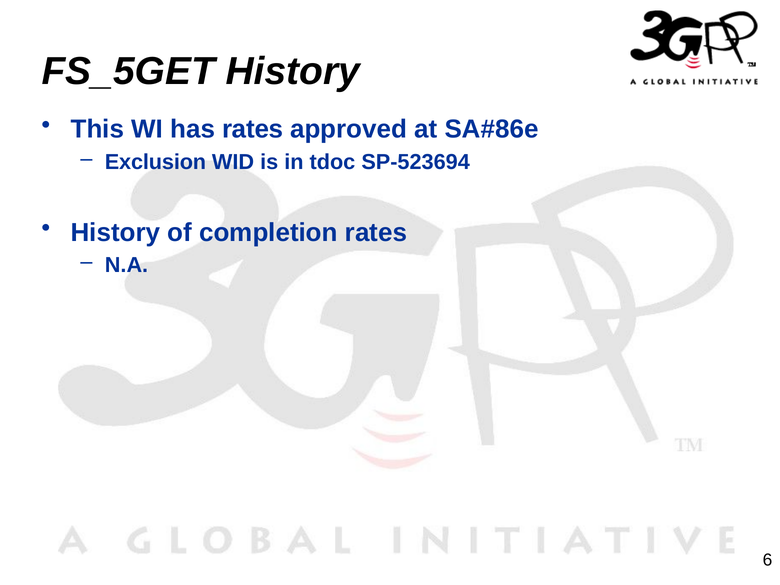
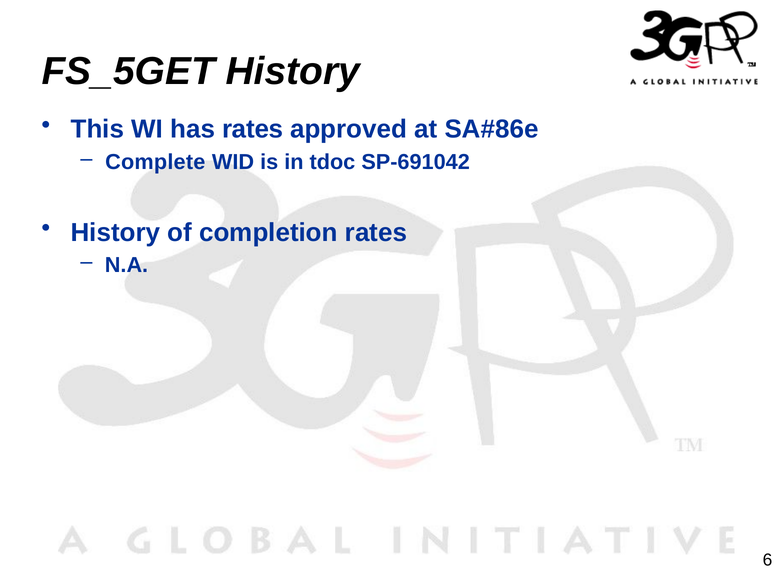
Exclusion: Exclusion -> Complete
SP-523694: SP-523694 -> SP-691042
